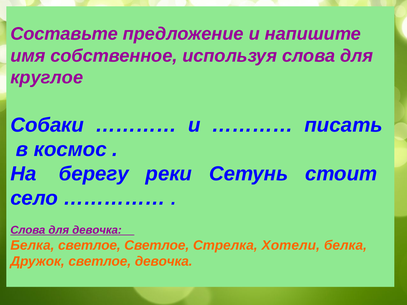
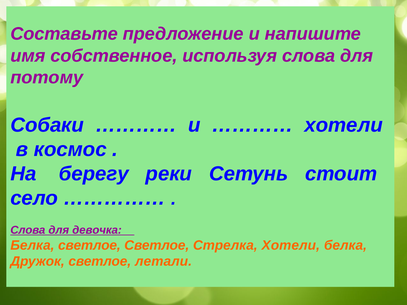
круглое: круглое -> потому
писать at (344, 125): писать -> хотели
светлое девочка: девочка -> летали
